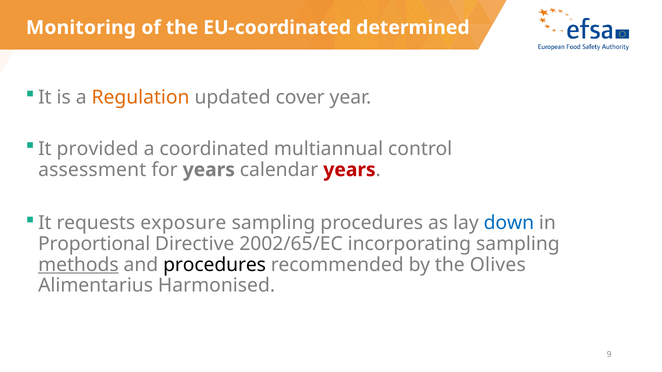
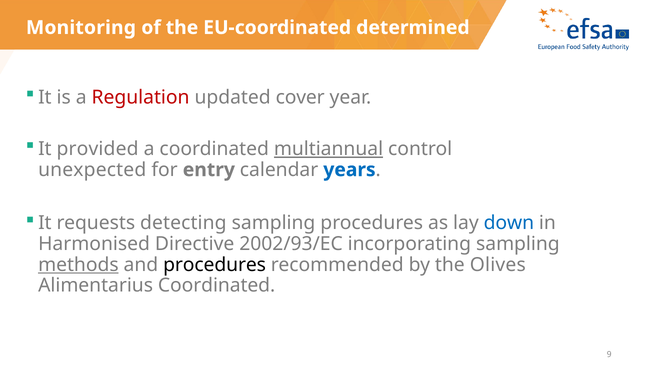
Regulation colour: orange -> red
multiannual underline: none -> present
assessment: assessment -> unexpected
for years: years -> entry
years at (349, 170) colour: red -> blue
exposure: exposure -> detecting
Proportional: Proportional -> Harmonised
2002/65/EC: 2002/65/EC -> 2002/93/EC
Alimentarius Harmonised: Harmonised -> Coordinated
